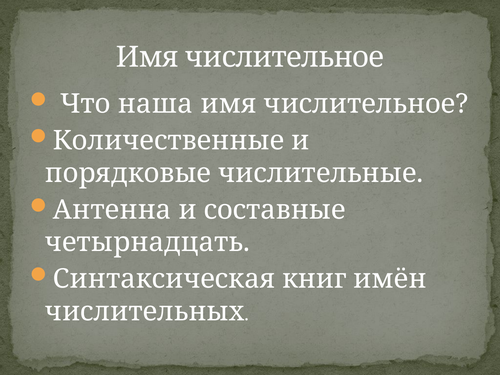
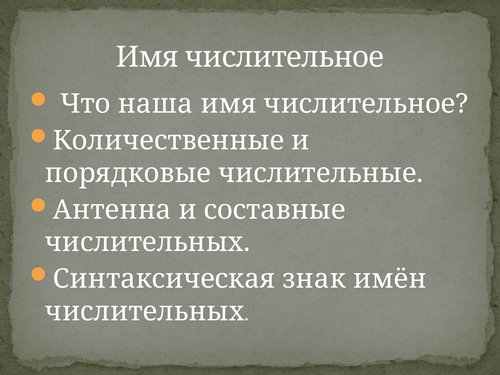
четырнадцать at (147, 242): четырнадцать -> числительных
книг: книг -> знак
